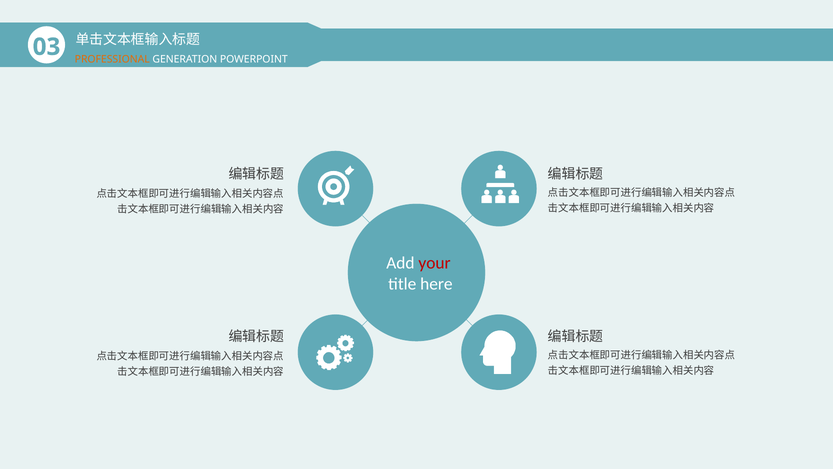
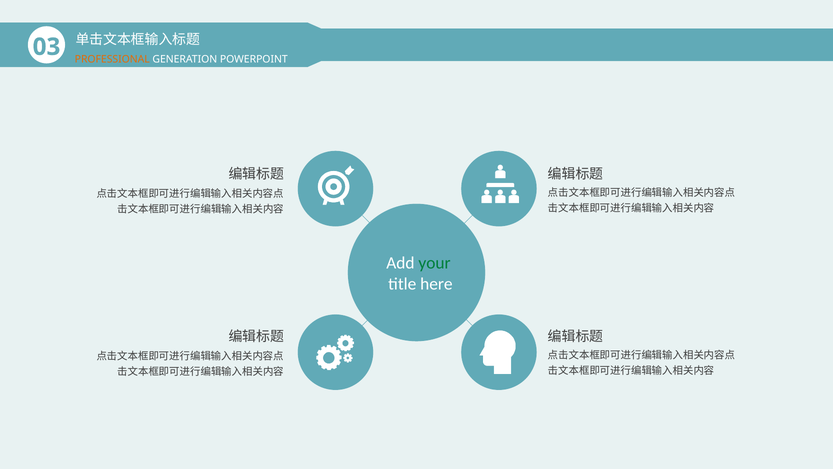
your colour: red -> green
